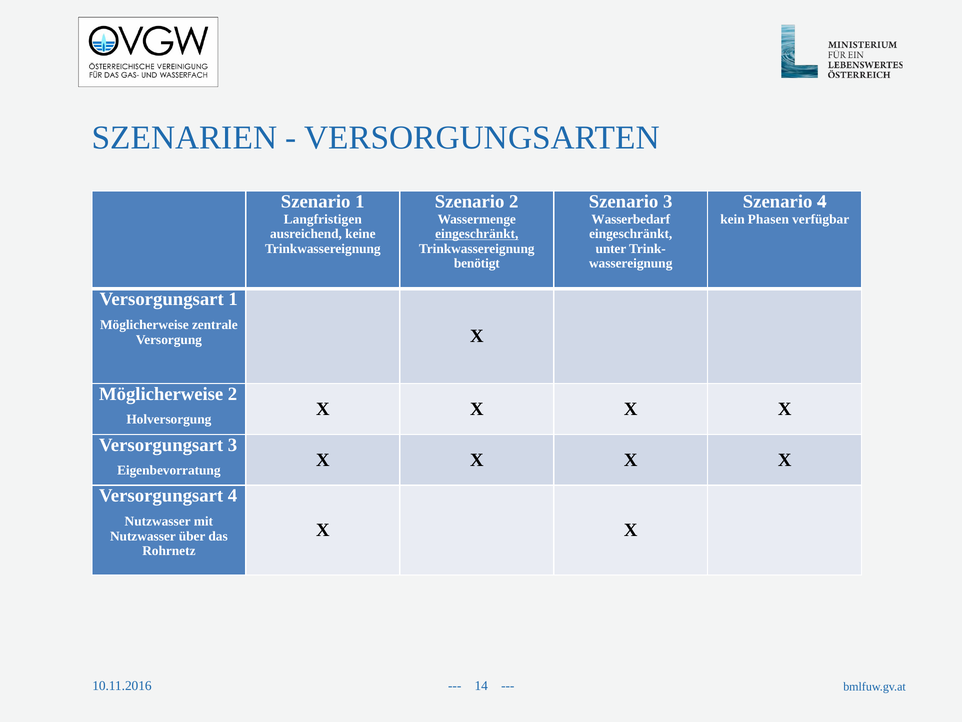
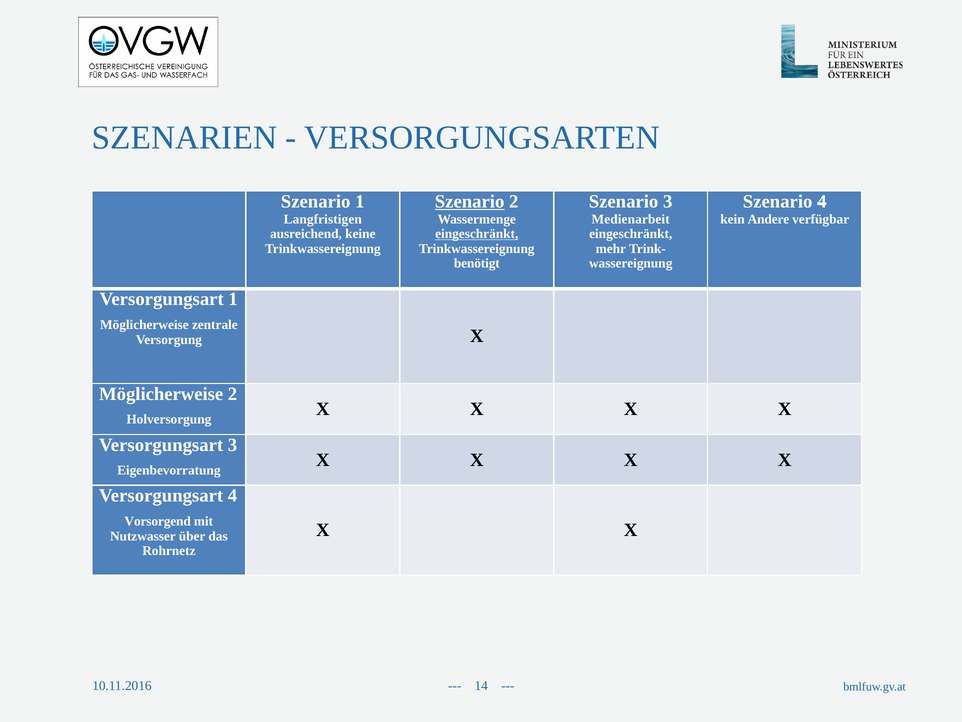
Szenario at (470, 201) underline: none -> present
Wasserbedarf: Wasserbedarf -> Medienarbeit
Phasen: Phasen -> Andere
unter: unter -> mehr
Nutzwasser at (158, 521): Nutzwasser -> Vorsorgend
